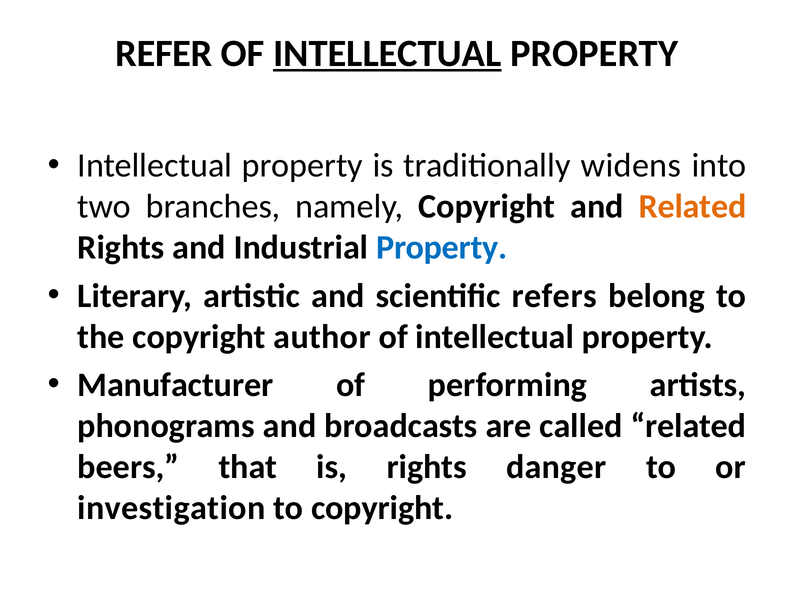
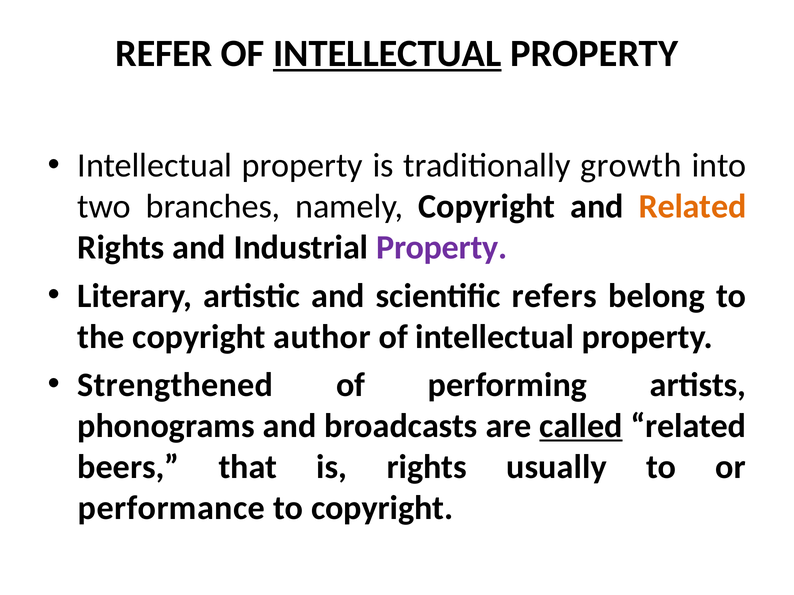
widens: widens -> growth
Property at (442, 248) colour: blue -> purple
Manufacturer: Manufacturer -> Strengthened
called underline: none -> present
danger: danger -> usually
investigation: investigation -> performance
